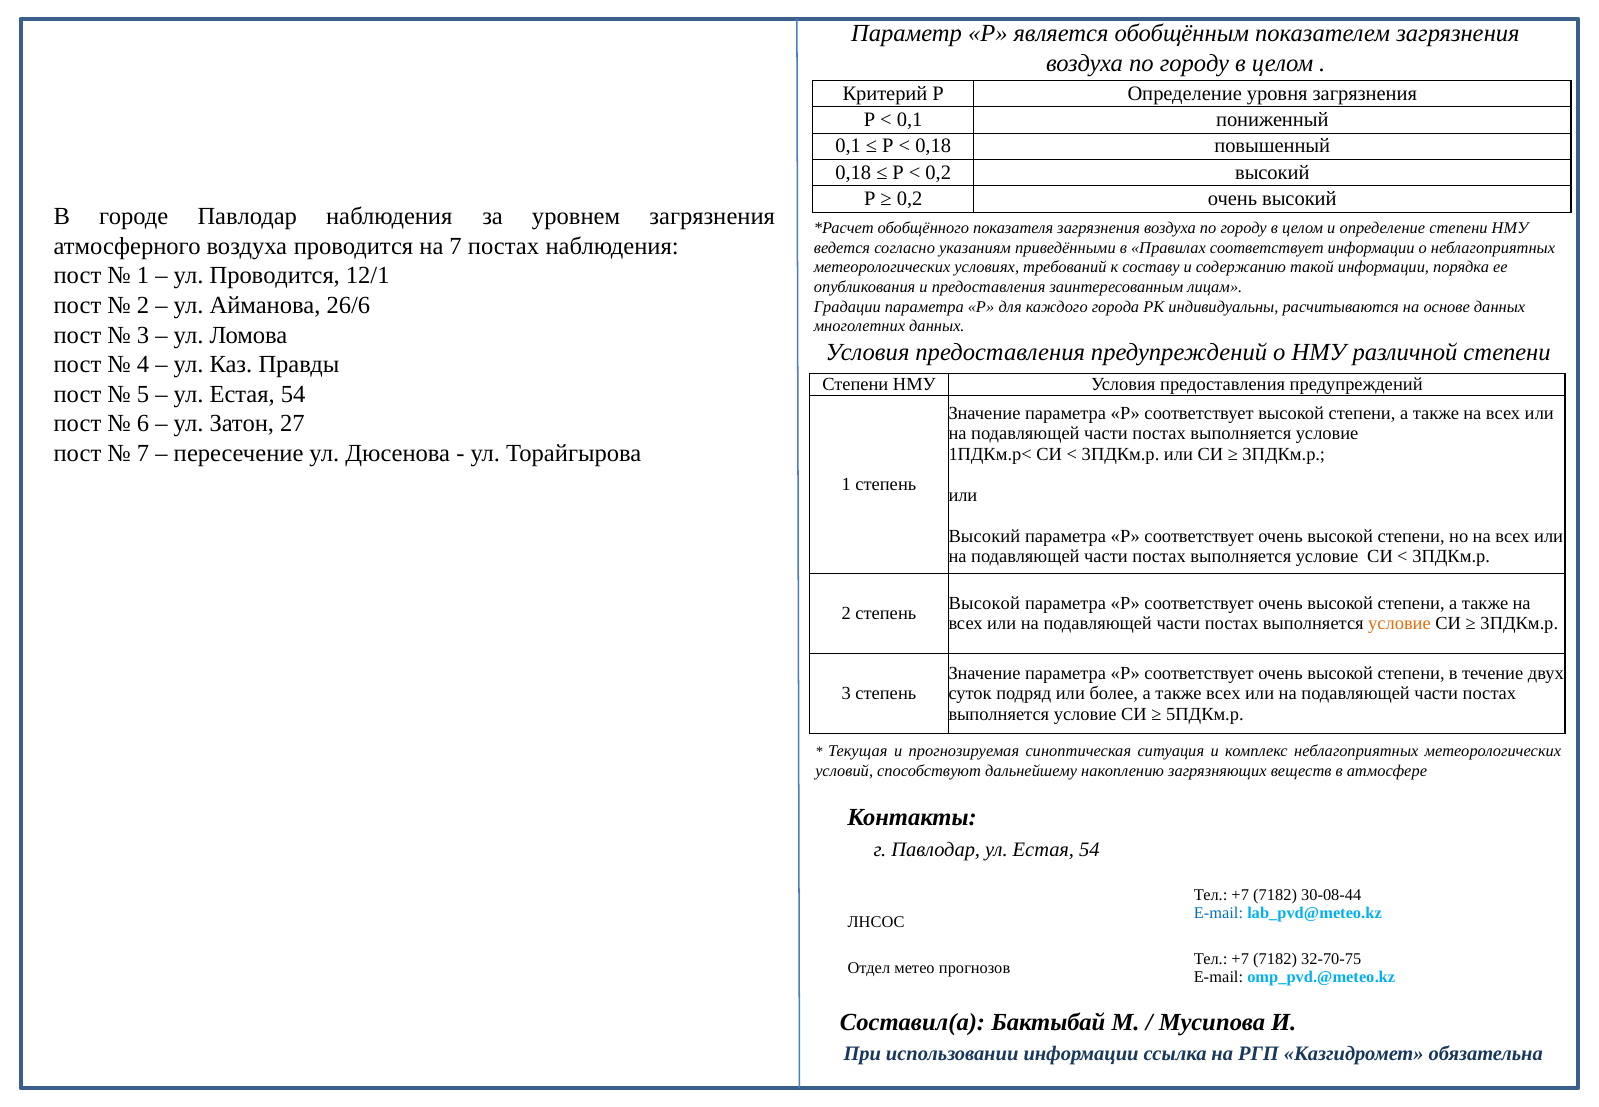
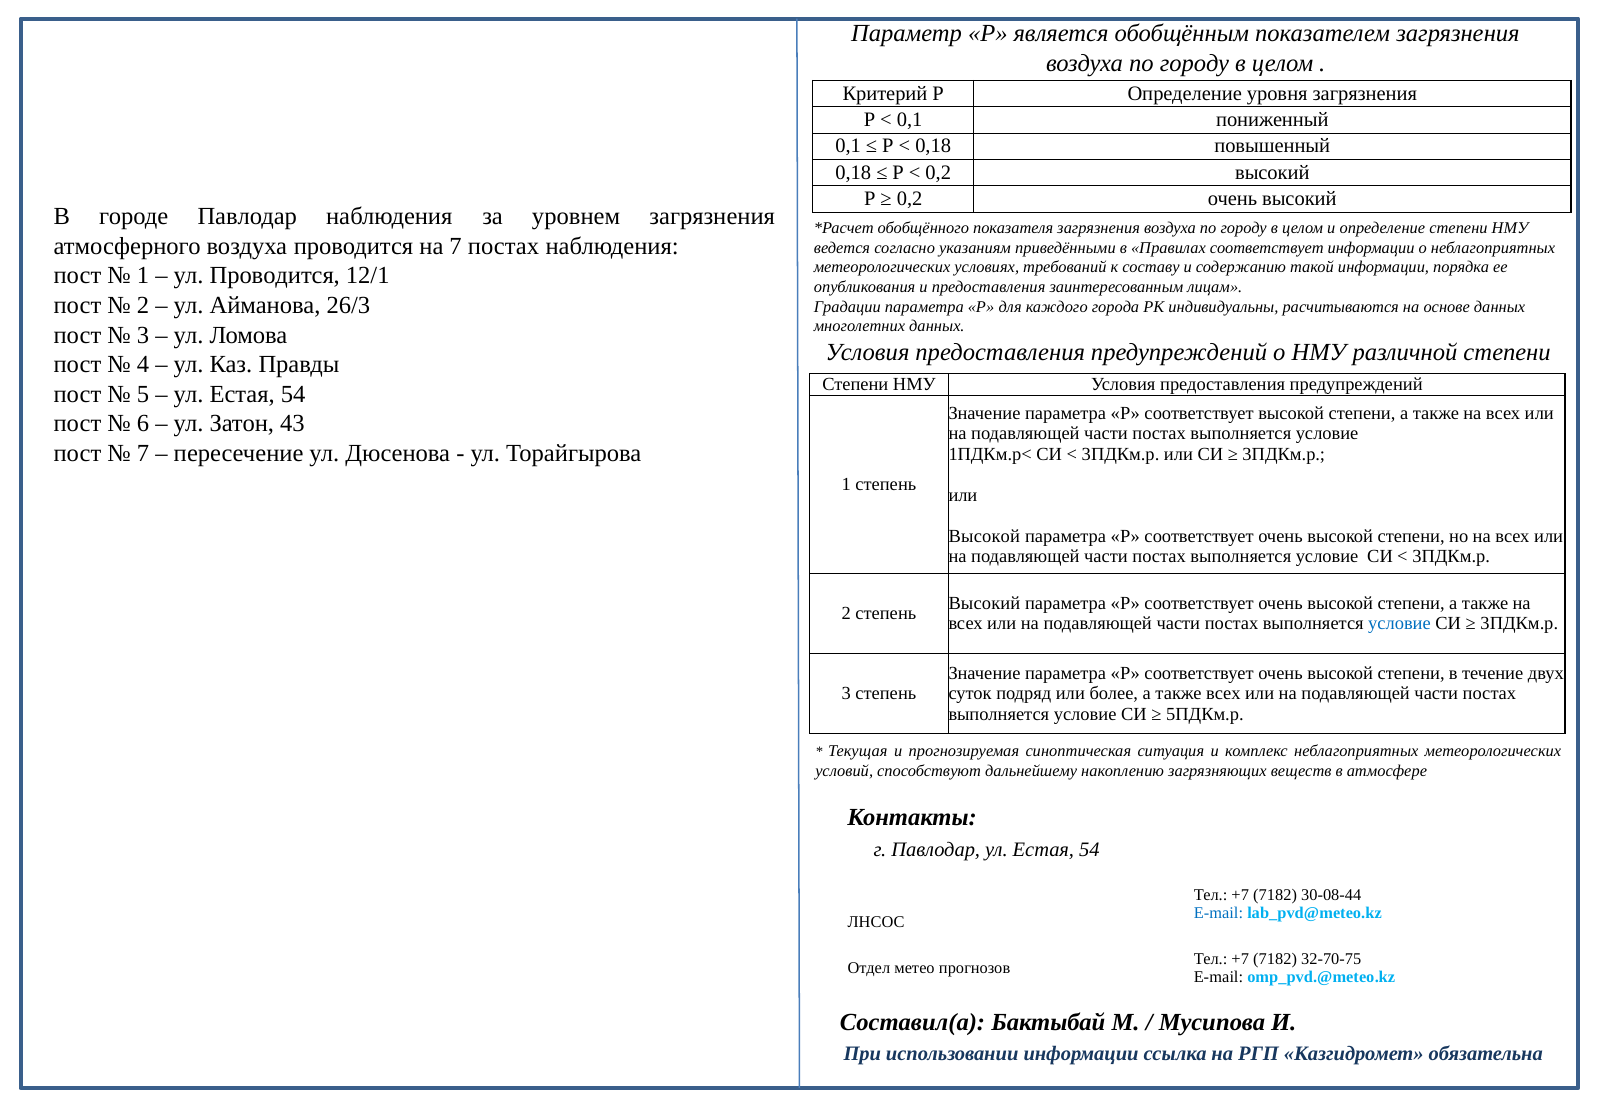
26/6: 26/6 -> 26/3
27: 27 -> 43
Высокий at (984, 536): Высокий -> Высокой
Высокой at (984, 603): Высокой -> Высокий
условие at (1399, 624) colour: orange -> blue
